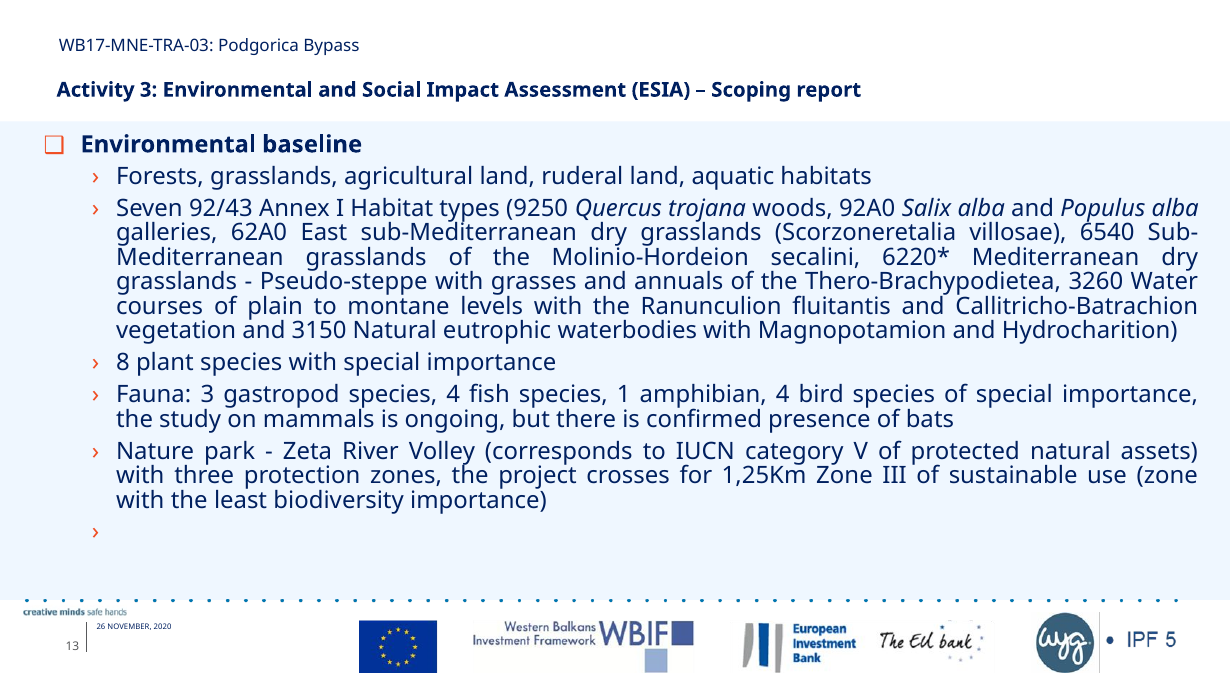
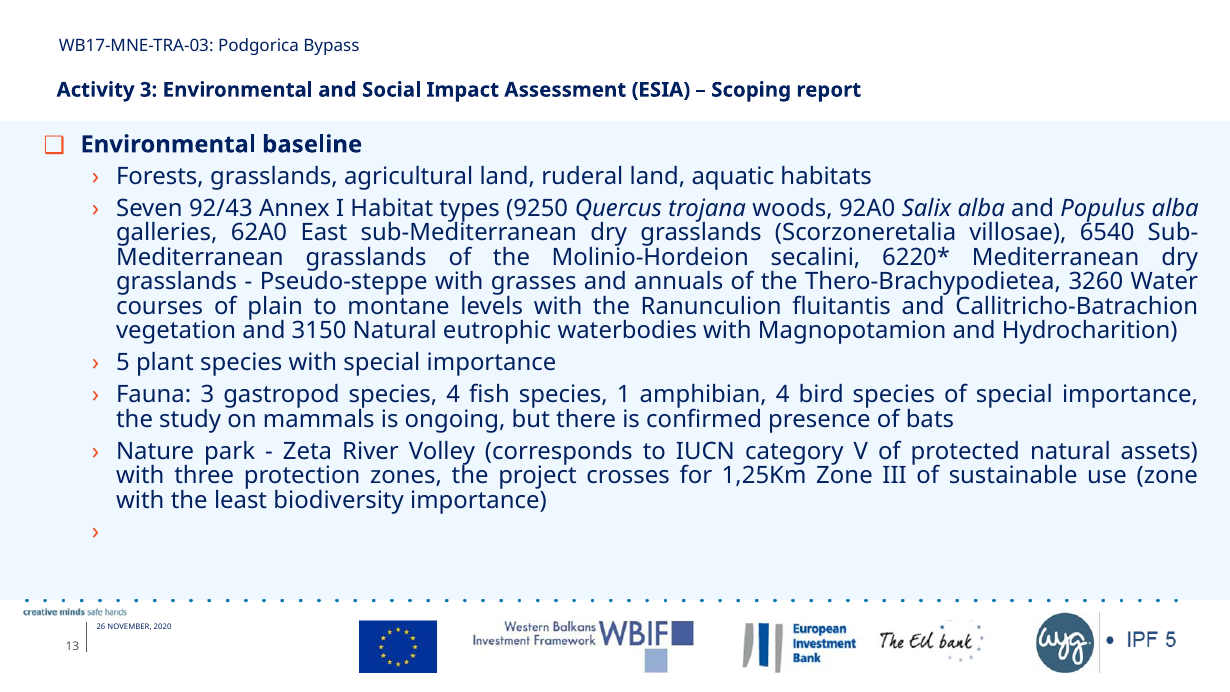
8: 8 -> 5
